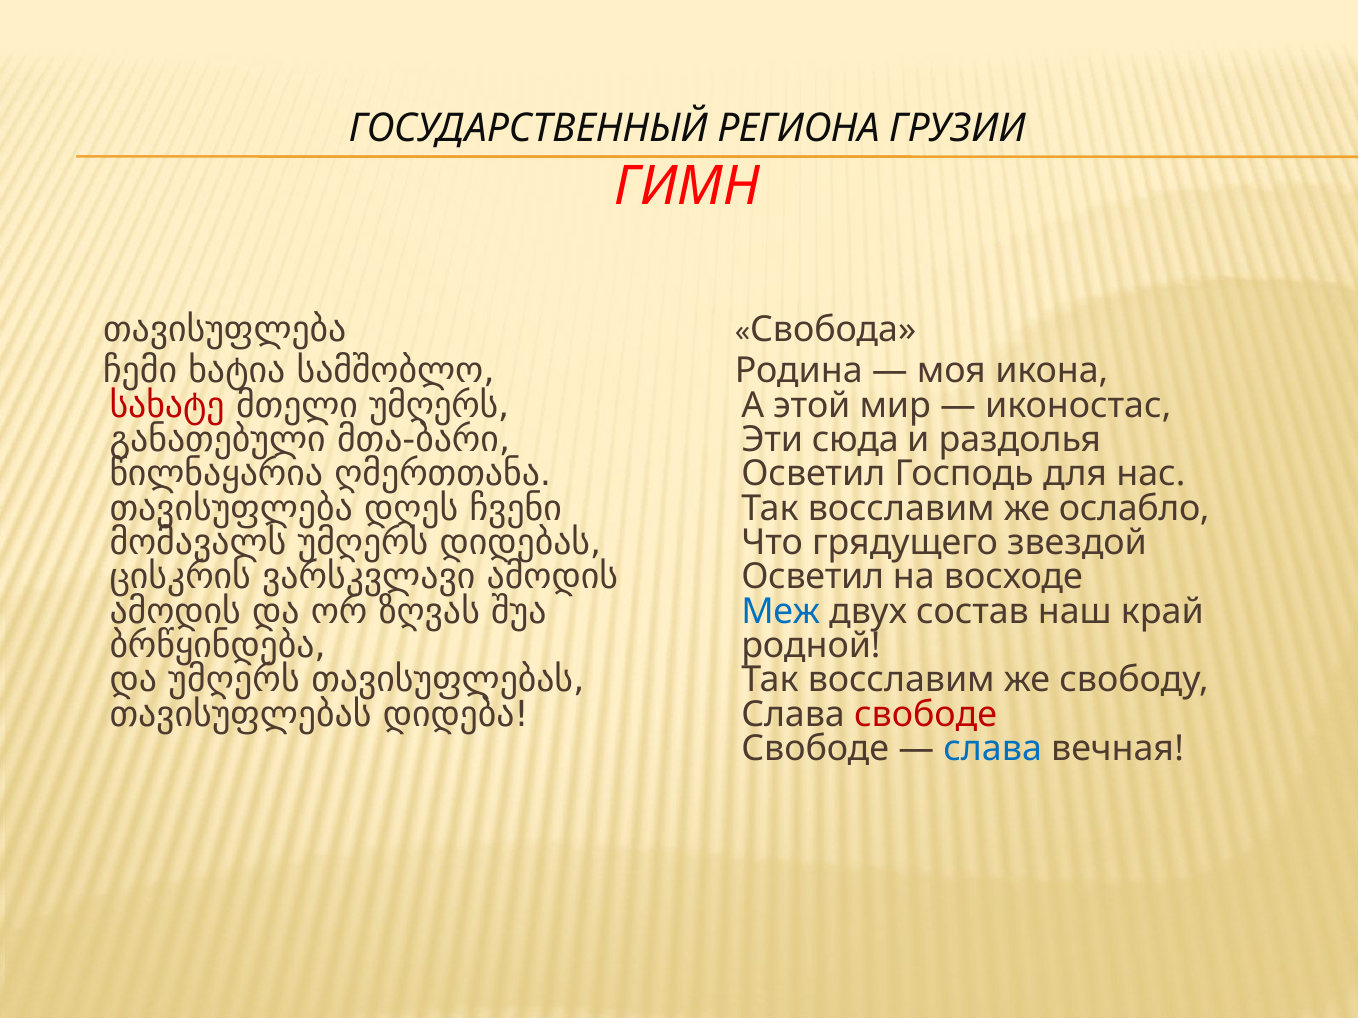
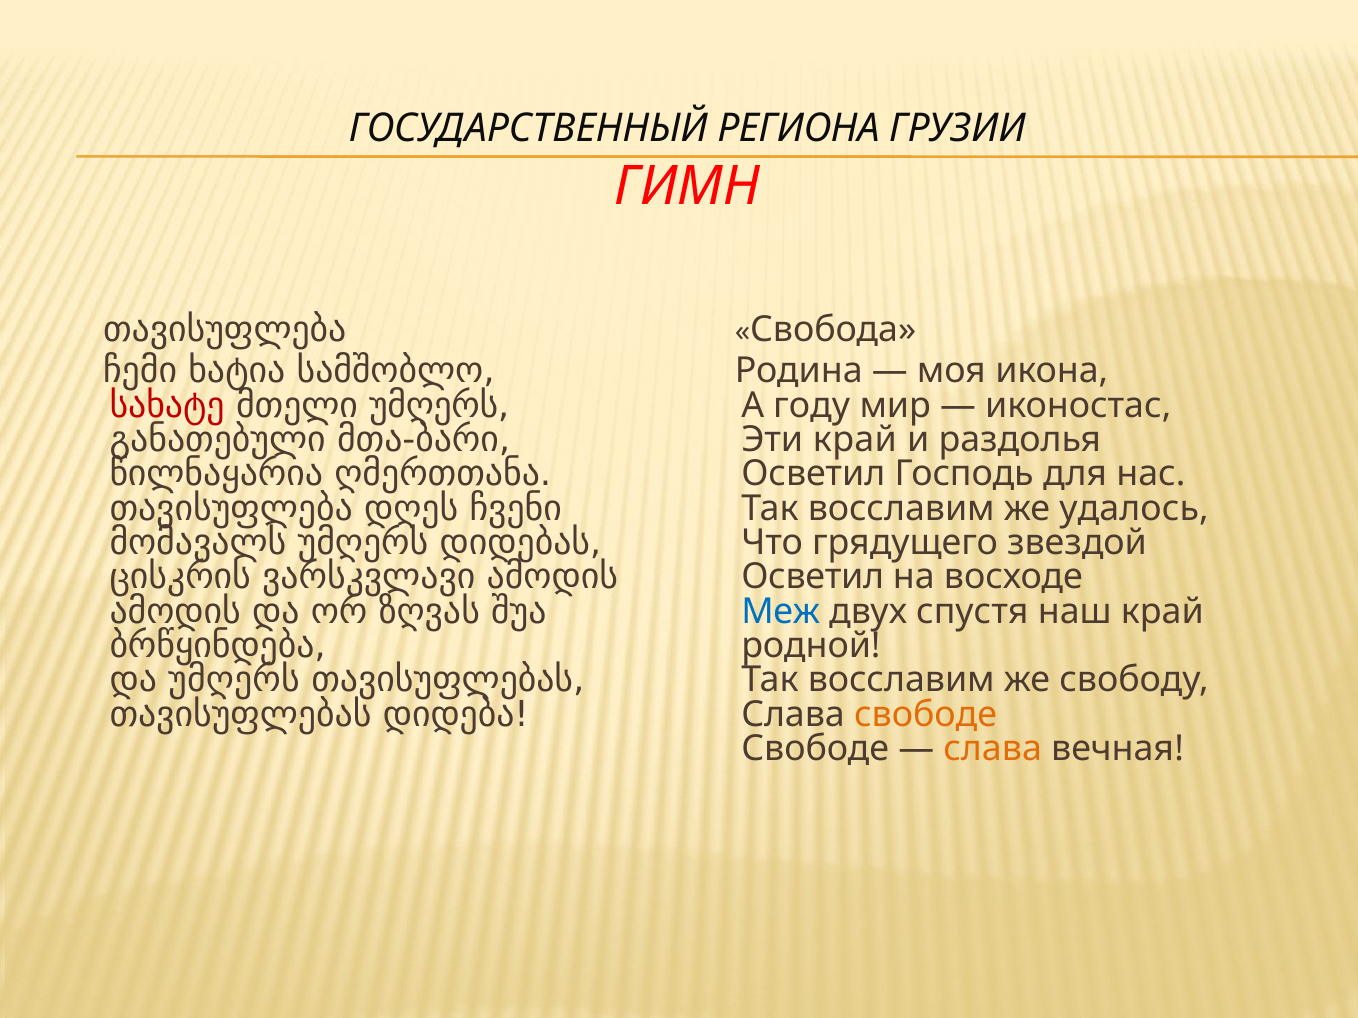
этой: этой -> году
Эти сюда: сюда -> край
ослабло: ослабло -> удалось
состав: состав -> спустя
свободе at (926, 715) colour: red -> orange
слава at (993, 749) colour: blue -> orange
